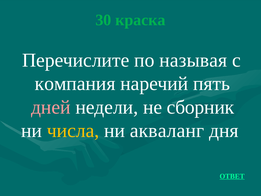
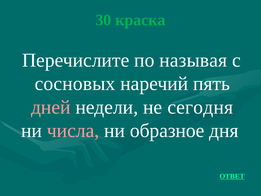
компания: компания -> сосновых
сборник: сборник -> сегодня
числа colour: yellow -> pink
акваланг: акваланг -> образное
